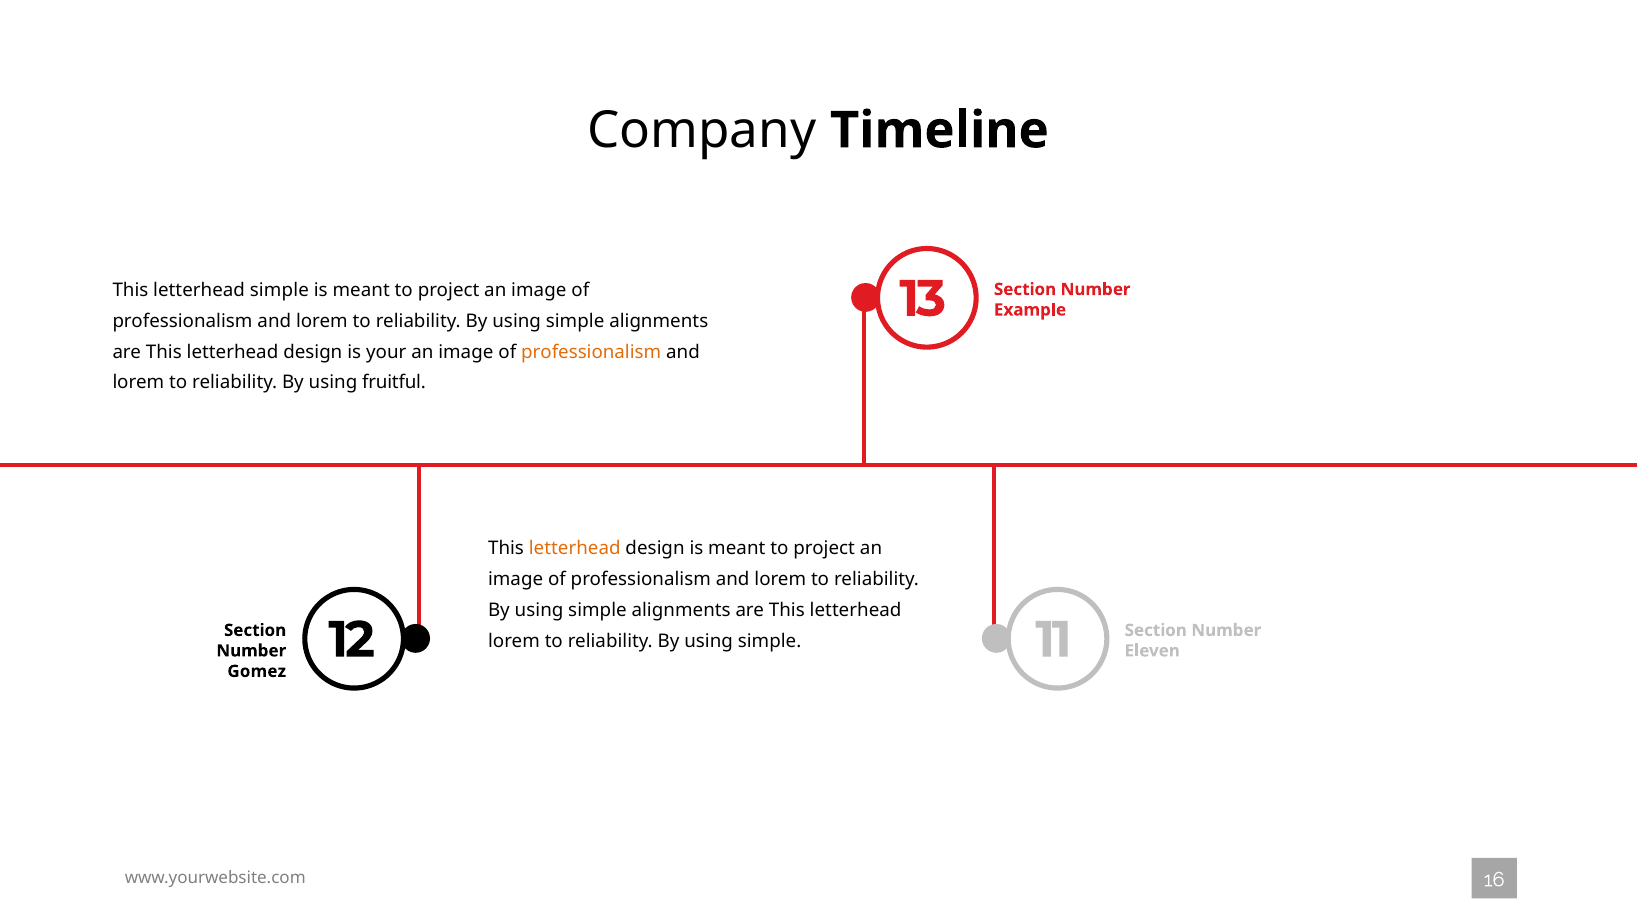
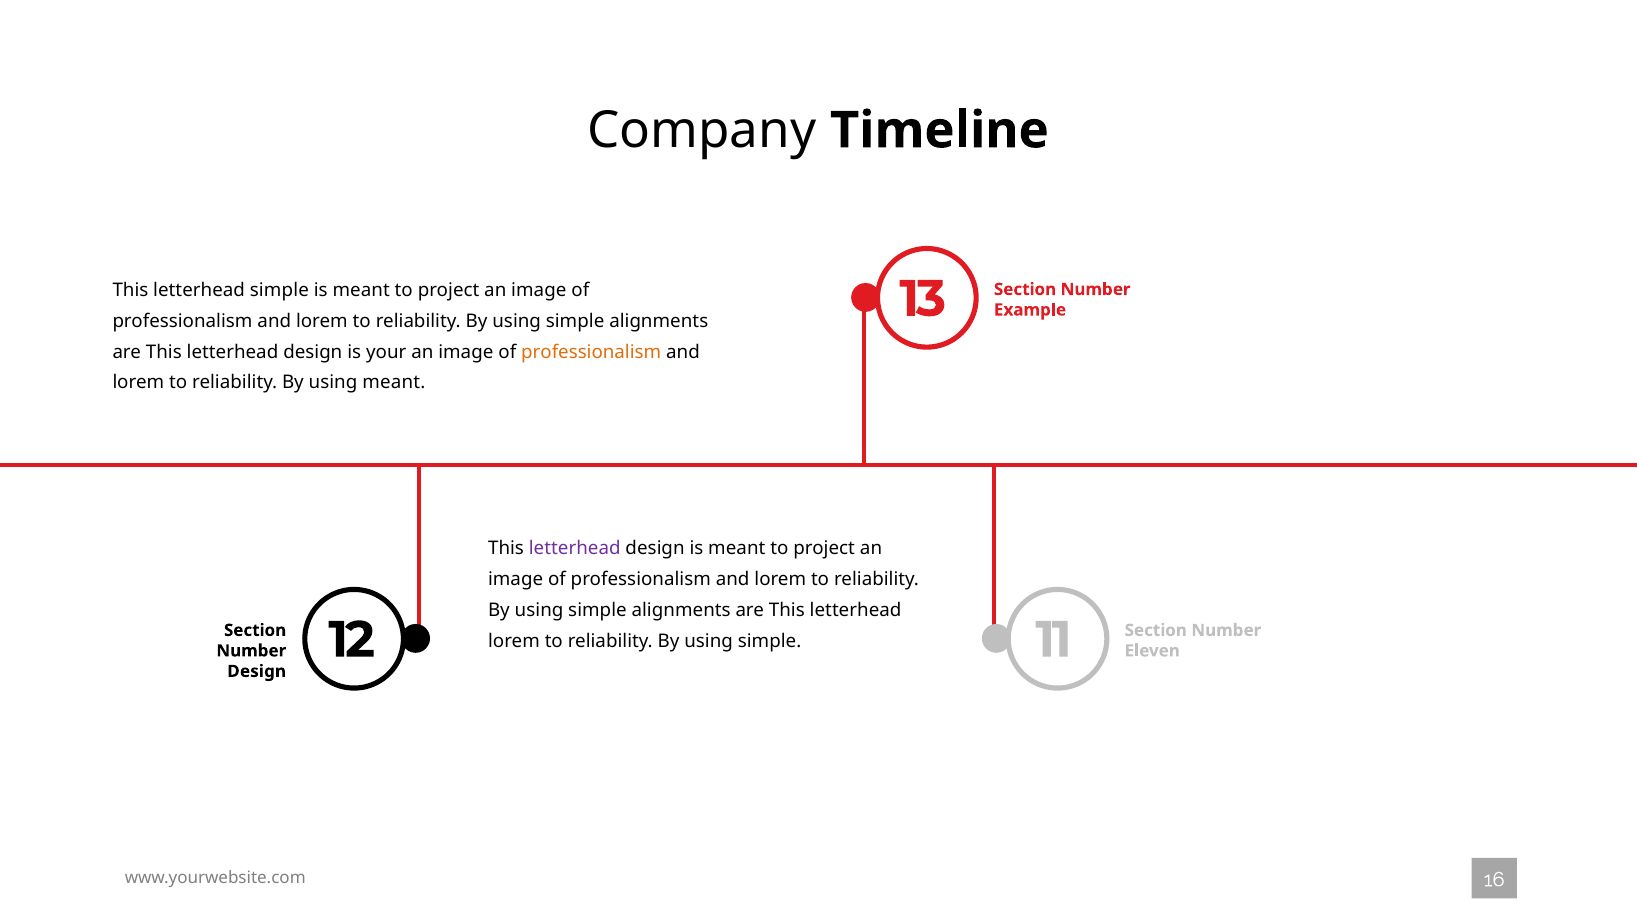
using fruitful: fruitful -> meant
letterhead at (575, 549) colour: orange -> purple
Gomez at (257, 671): Gomez -> Design
